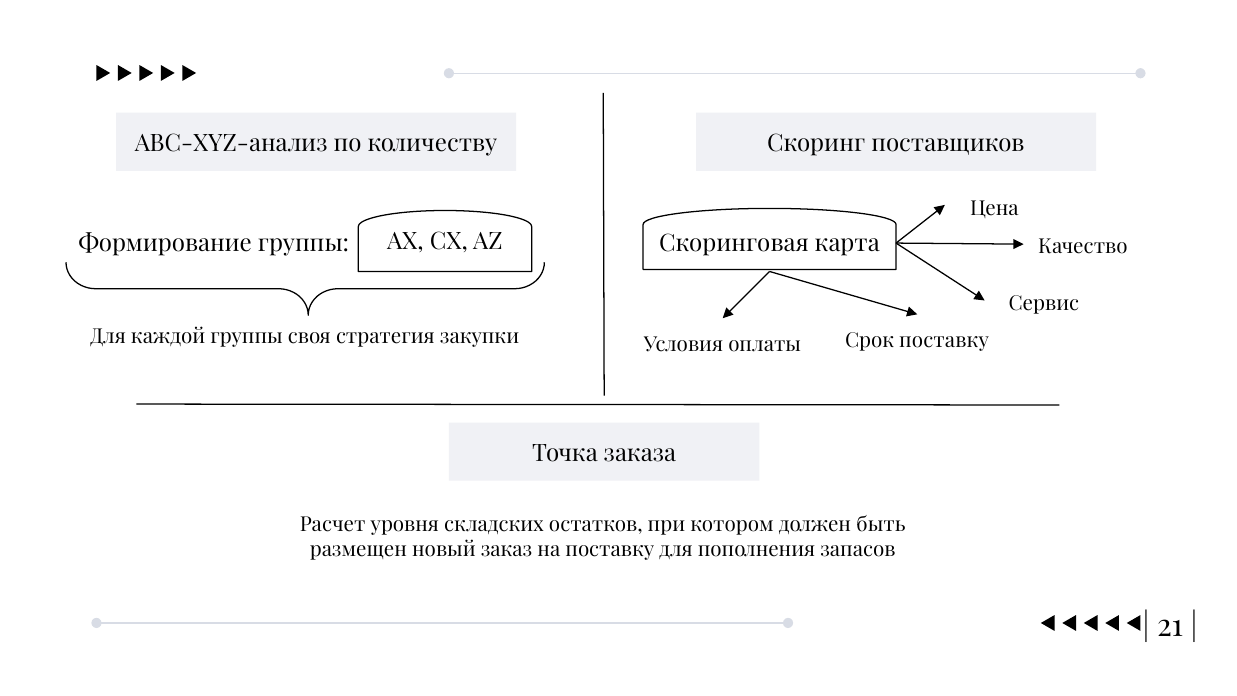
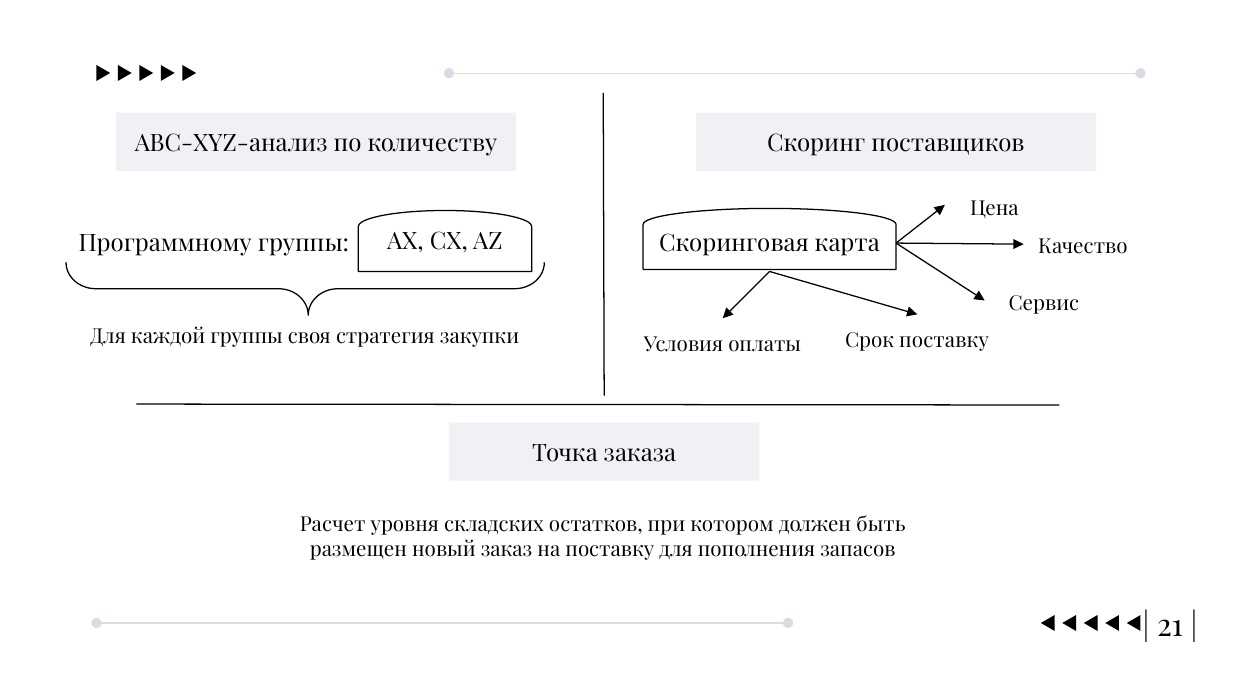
Формирование: Формирование -> Программному
